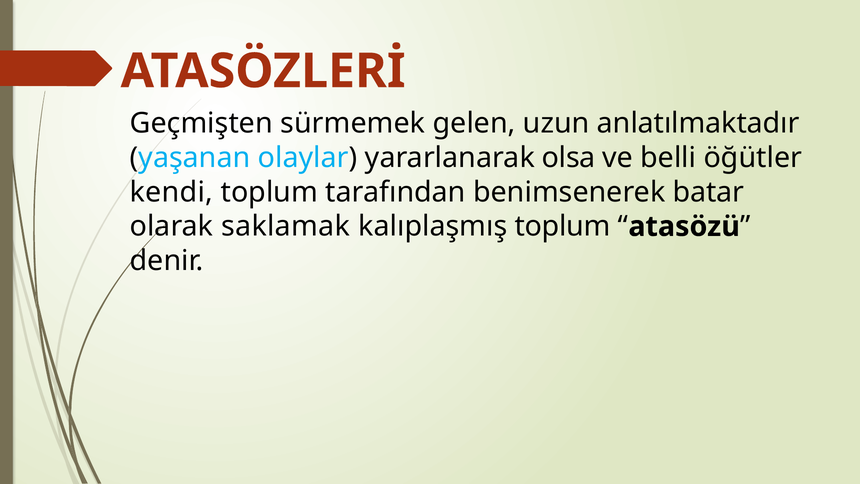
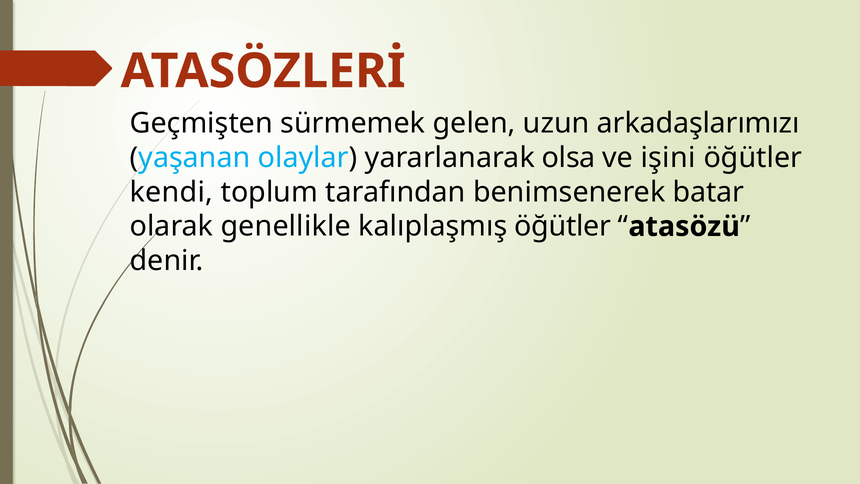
anlatılmaktadır: anlatılmaktadır -> arkadaşlarımızı
belli: belli -> işini
saklamak: saklamak -> genellikle
kalıplaşmış toplum: toplum -> öğütler
